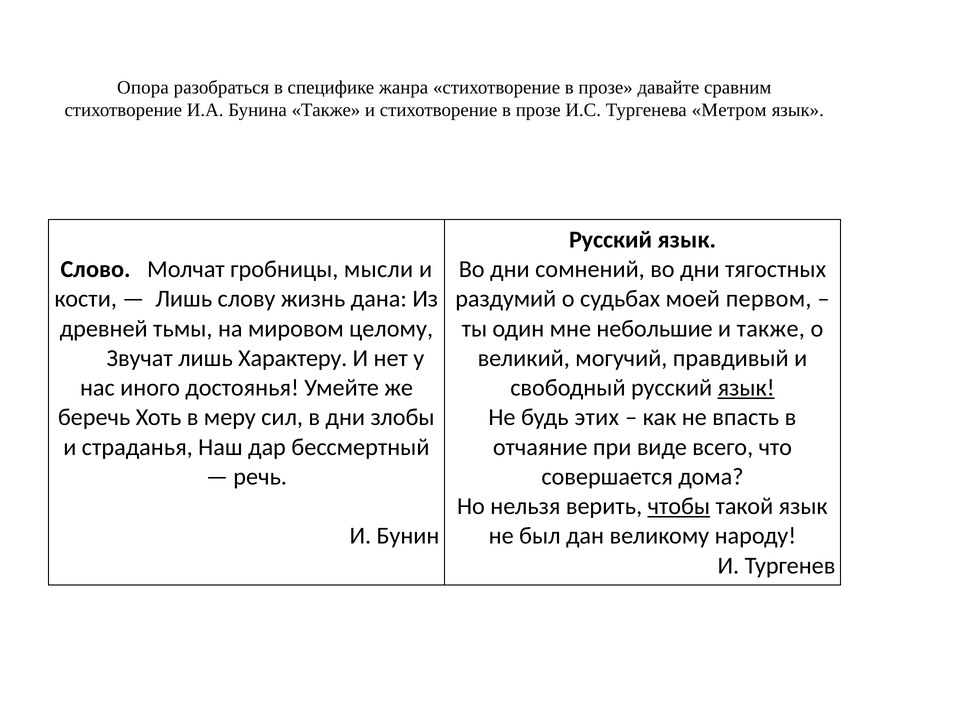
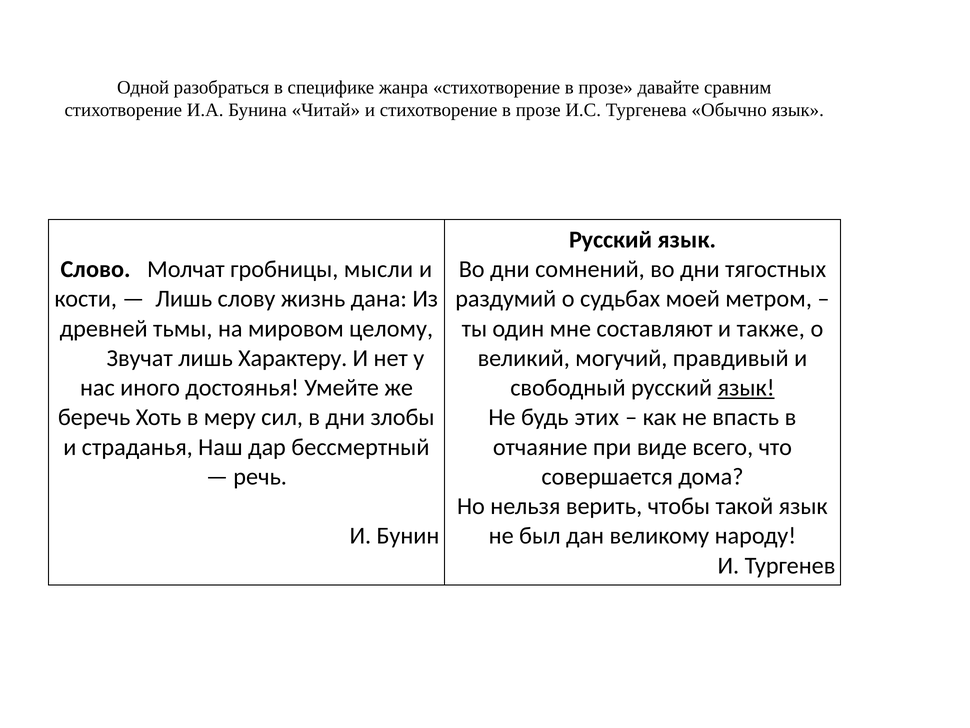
Опора: Опора -> Одной
Бунина Также: Также -> Читай
Метром: Метром -> Обычно
первом: первом -> метром
небольшие: небольшие -> составляют
чтобы underline: present -> none
